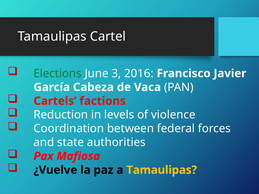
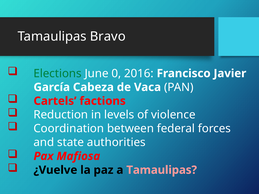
Cartel: Cartel -> Bravo
3: 3 -> 0
Tamaulipas at (162, 170) colour: yellow -> pink
